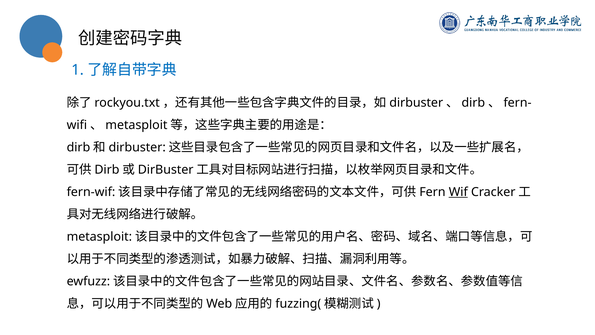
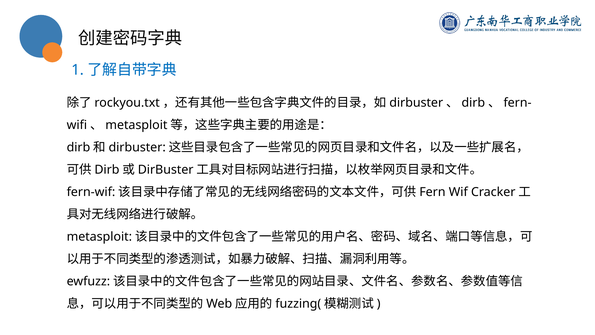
Wif underline: present -> none
